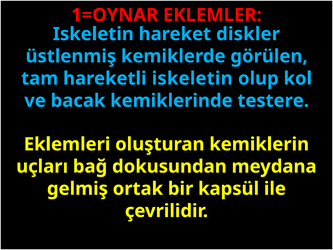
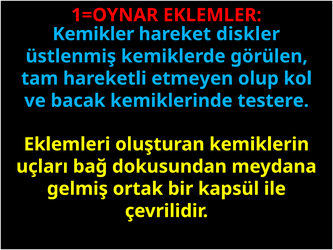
Iskeletin at (93, 34): Iskeletin -> Kemikler
hareketli iskeletin: iskeletin -> etmeyen
